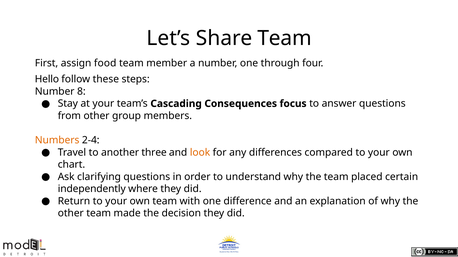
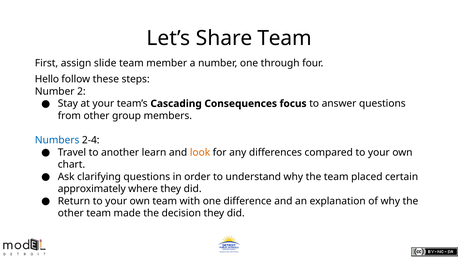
food: food -> slide
8: 8 -> 2
Numbers colour: orange -> blue
three: three -> learn
independently: independently -> approximately
